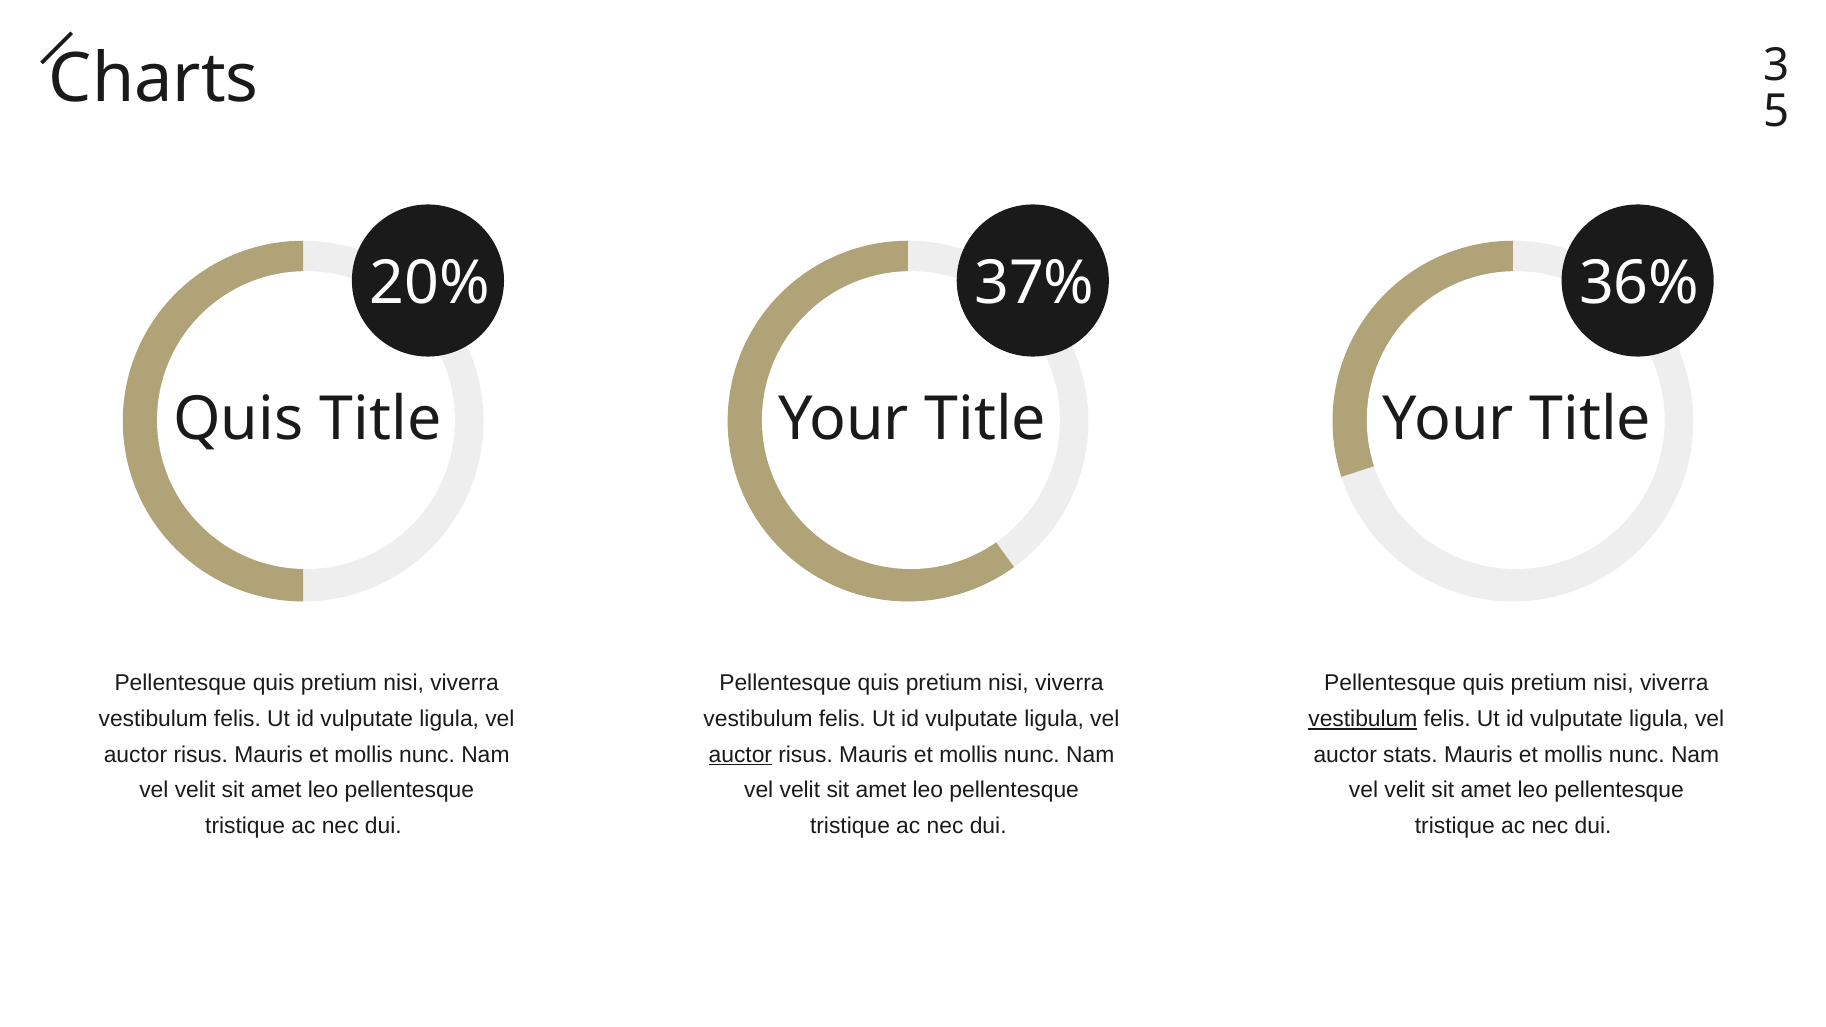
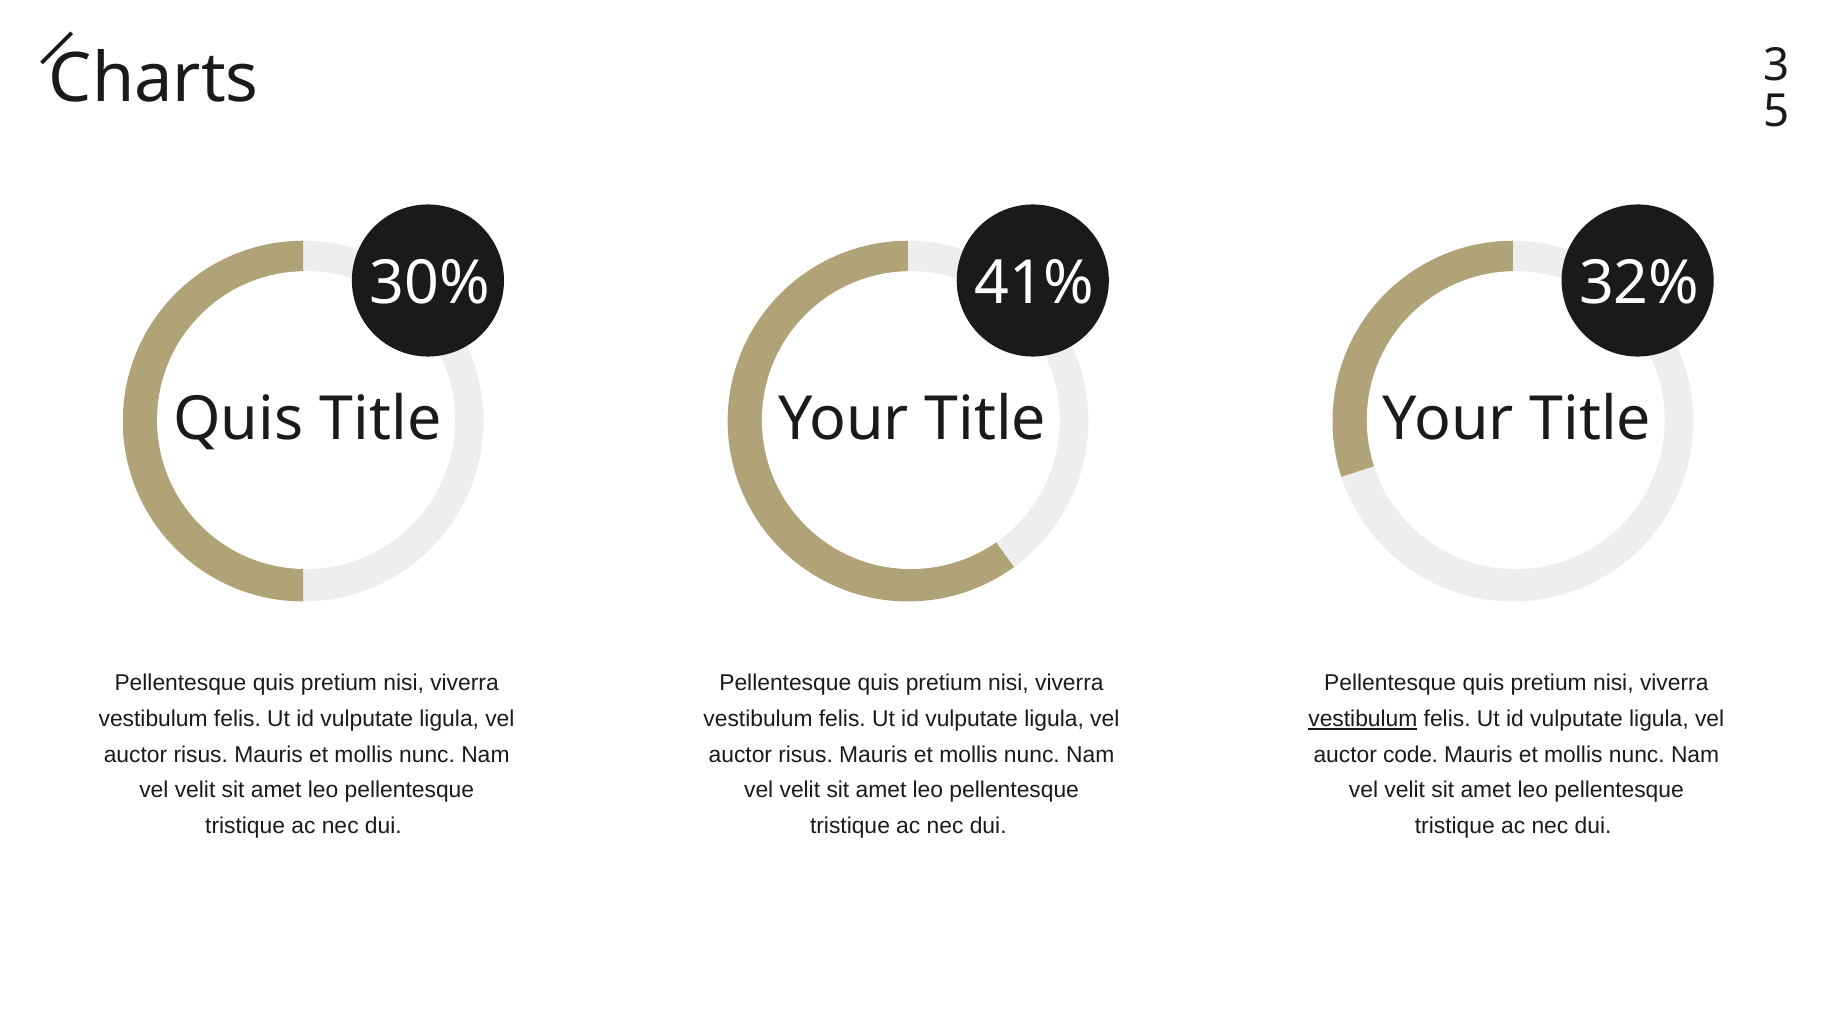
20%: 20% -> 30%
37%: 37% -> 41%
36%: 36% -> 32%
auctor at (740, 755) underline: present -> none
stats: stats -> code
